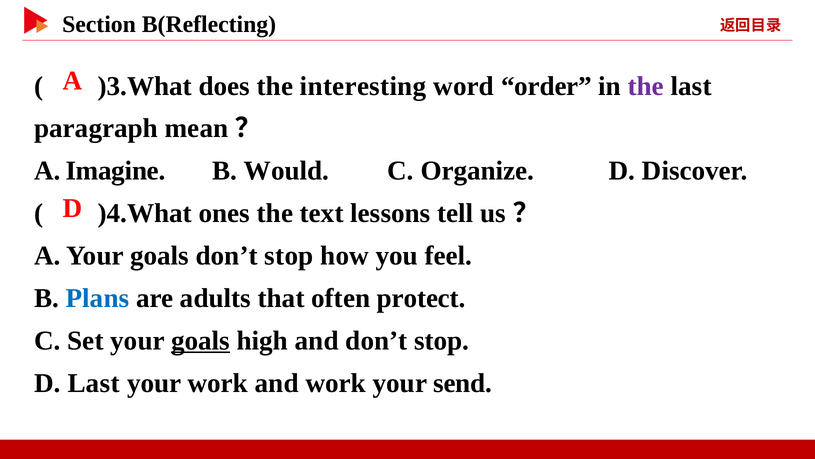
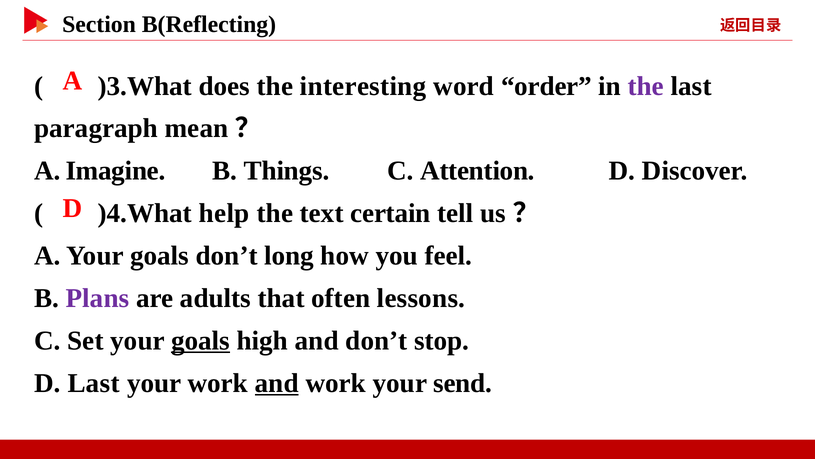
Would: Would -> Things
Organize: Organize -> Attention
ones: ones -> help
lessons: lessons -> certain
goals don’t stop: stop -> long
Plans colour: blue -> purple
protect: protect -> lessons
and at (277, 383) underline: none -> present
